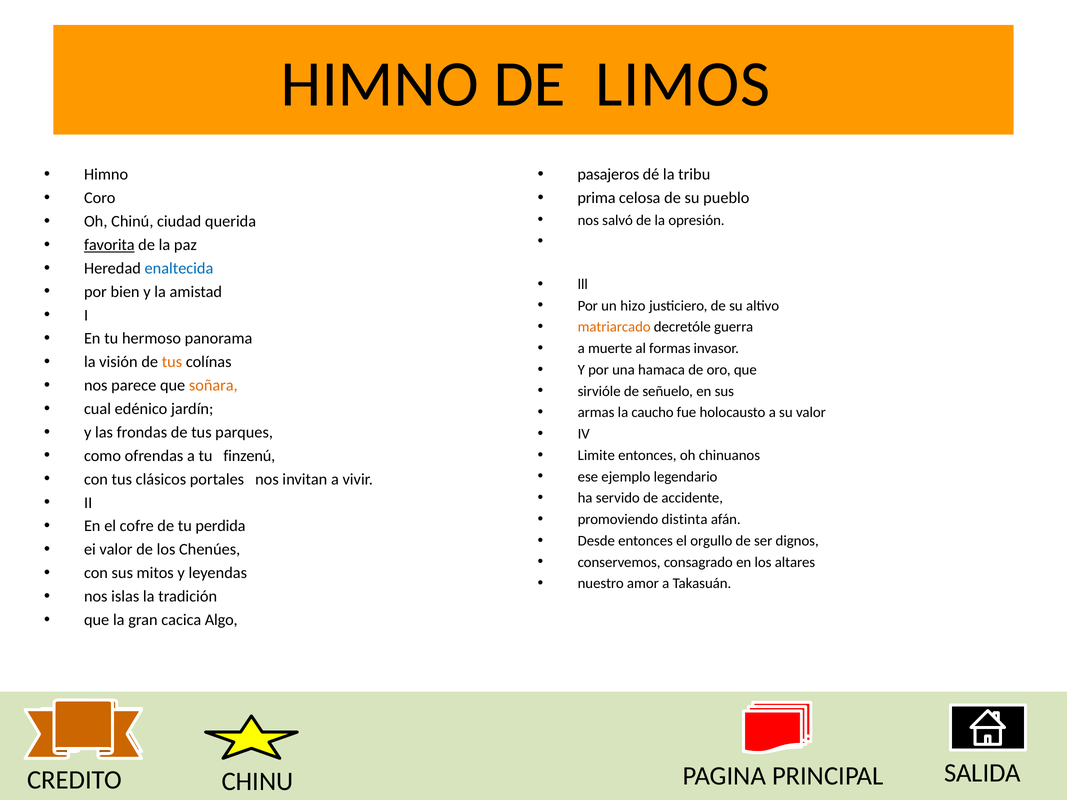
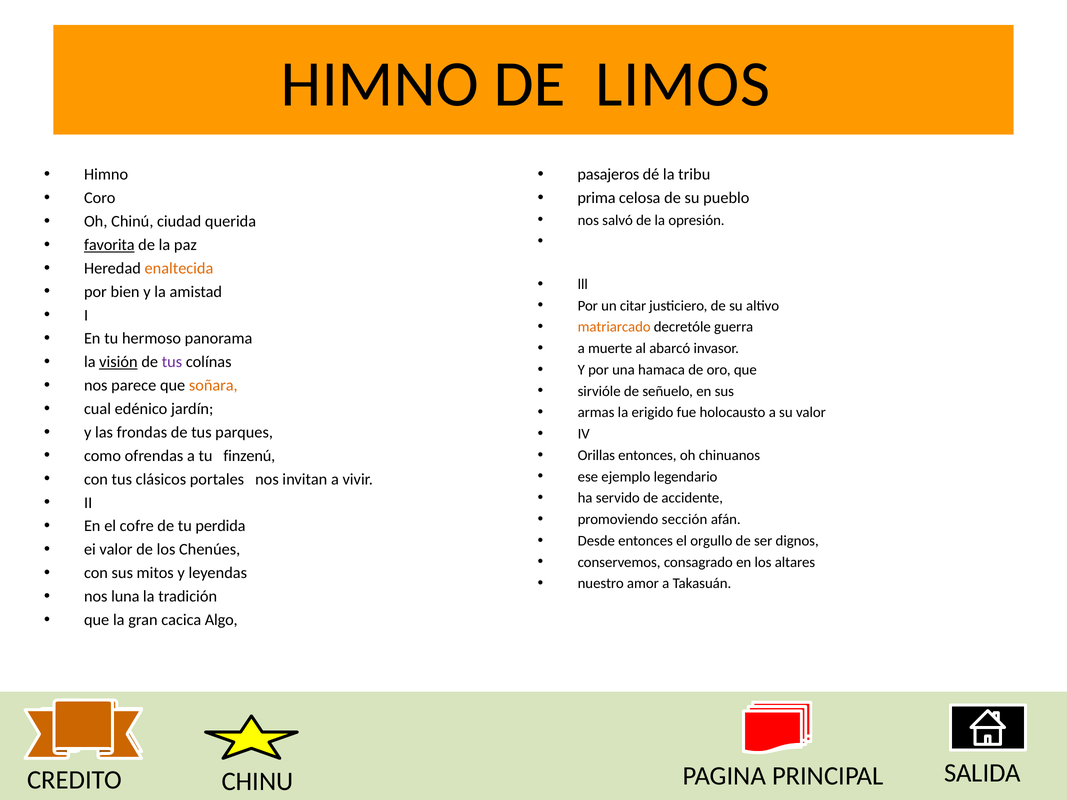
enaltecida colour: blue -> orange
hizo: hizo -> citar
formas: formas -> abarcó
visión underline: none -> present
tus at (172, 362) colour: orange -> purple
caucho: caucho -> erigido
Limite: Limite -> Orillas
distinta: distinta -> sección
islas: islas -> luna
